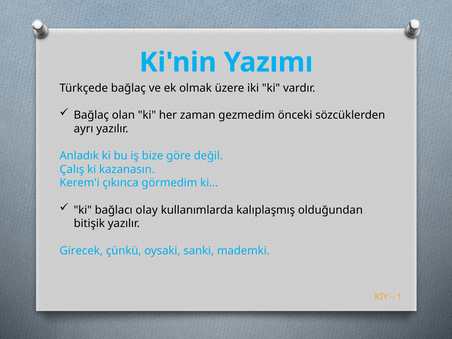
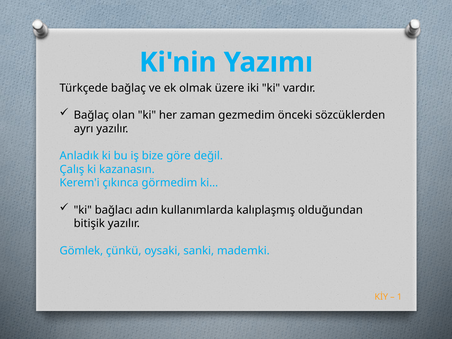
olay: olay -> adın
Girecek: Girecek -> Gömlek
